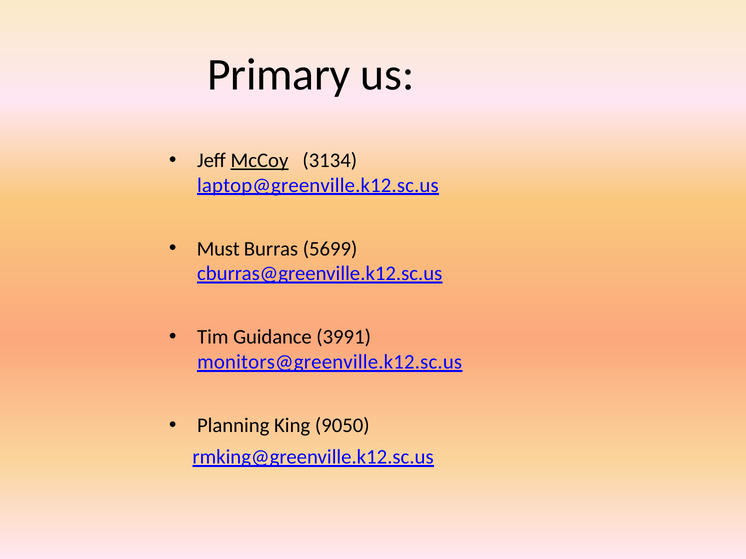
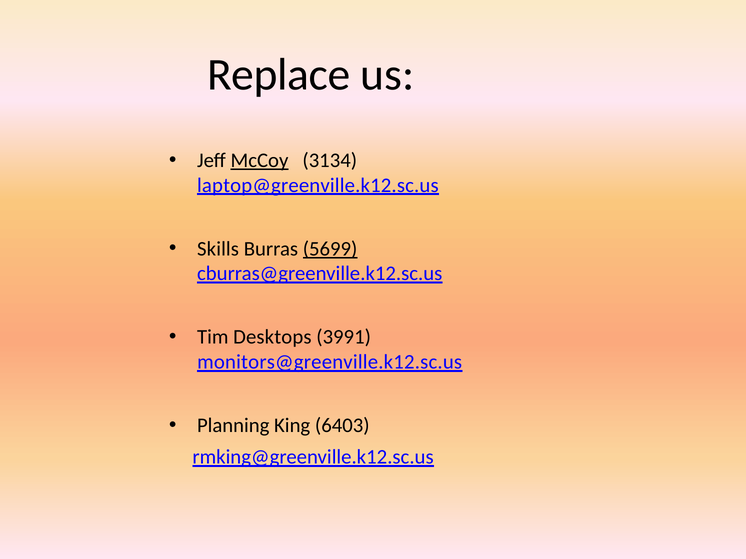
Primary: Primary -> Replace
Must: Must -> Skills
5699 underline: none -> present
Guidance: Guidance -> Desktops
9050: 9050 -> 6403
